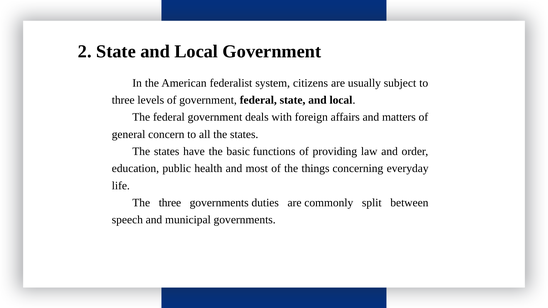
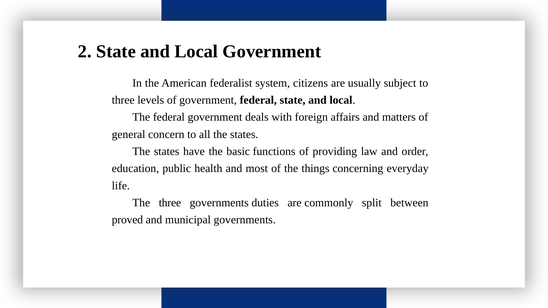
speech: speech -> proved
